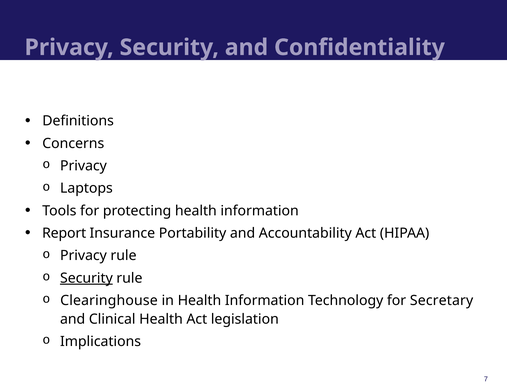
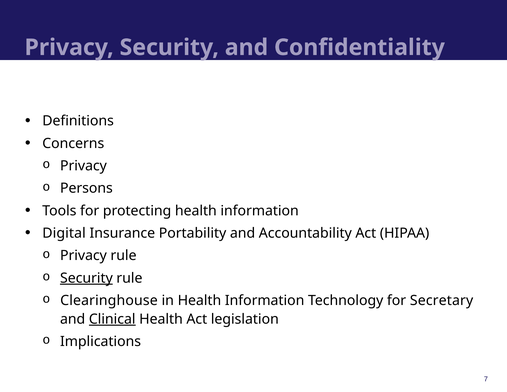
Laptops: Laptops -> Persons
Report: Report -> Digital
Clinical underline: none -> present
